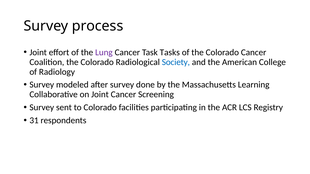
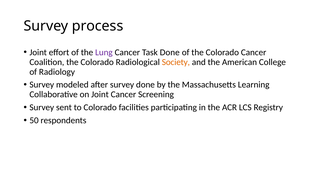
Task Tasks: Tasks -> Done
Society colour: blue -> orange
31: 31 -> 50
